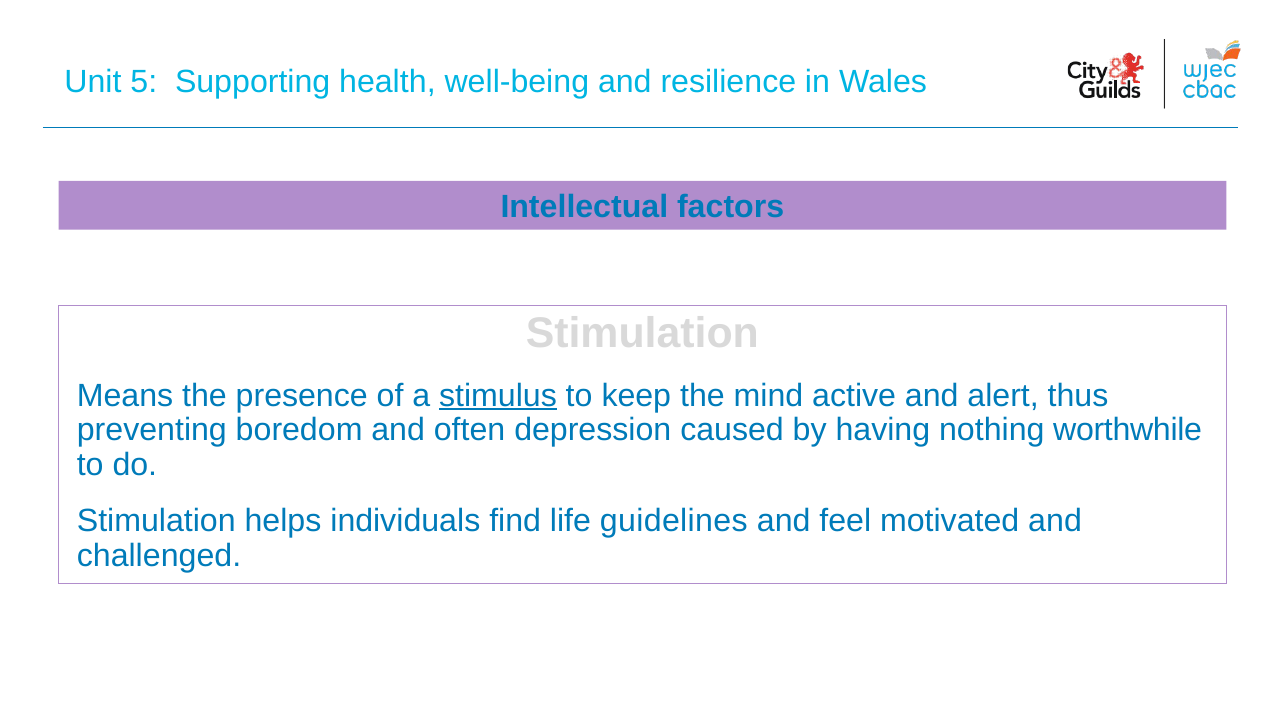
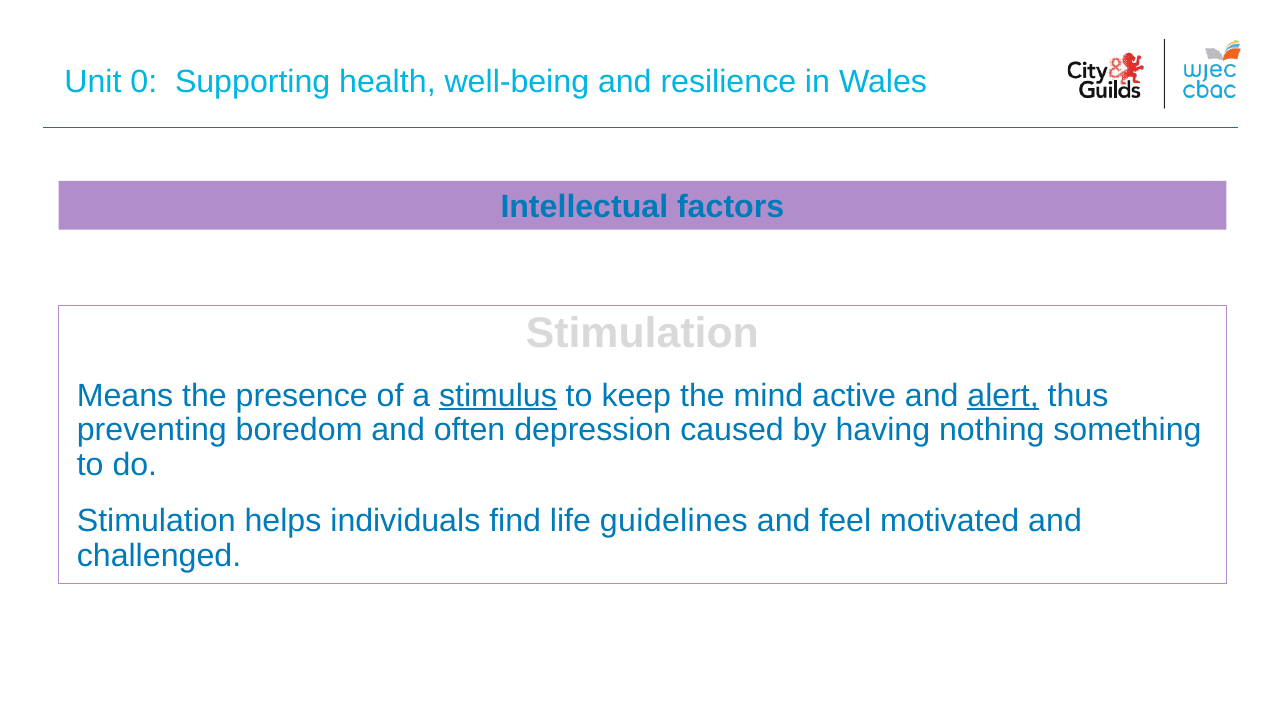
5: 5 -> 0
alert underline: none -> present
worthwhile: worthwhile -> something
